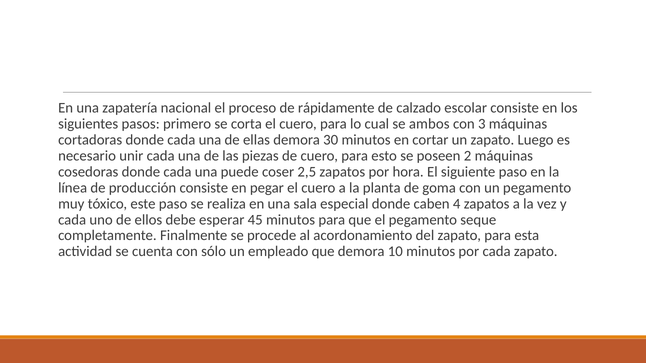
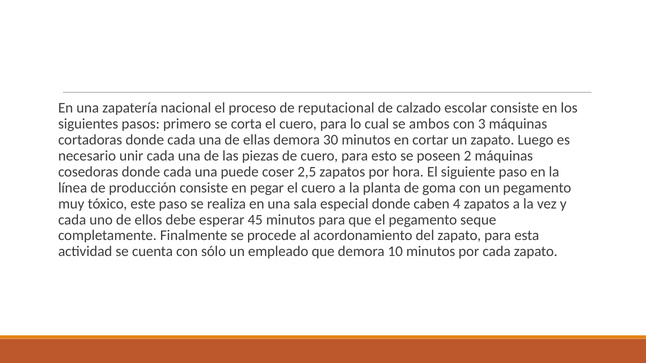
rápidamente: rápidamente -> reputacional
